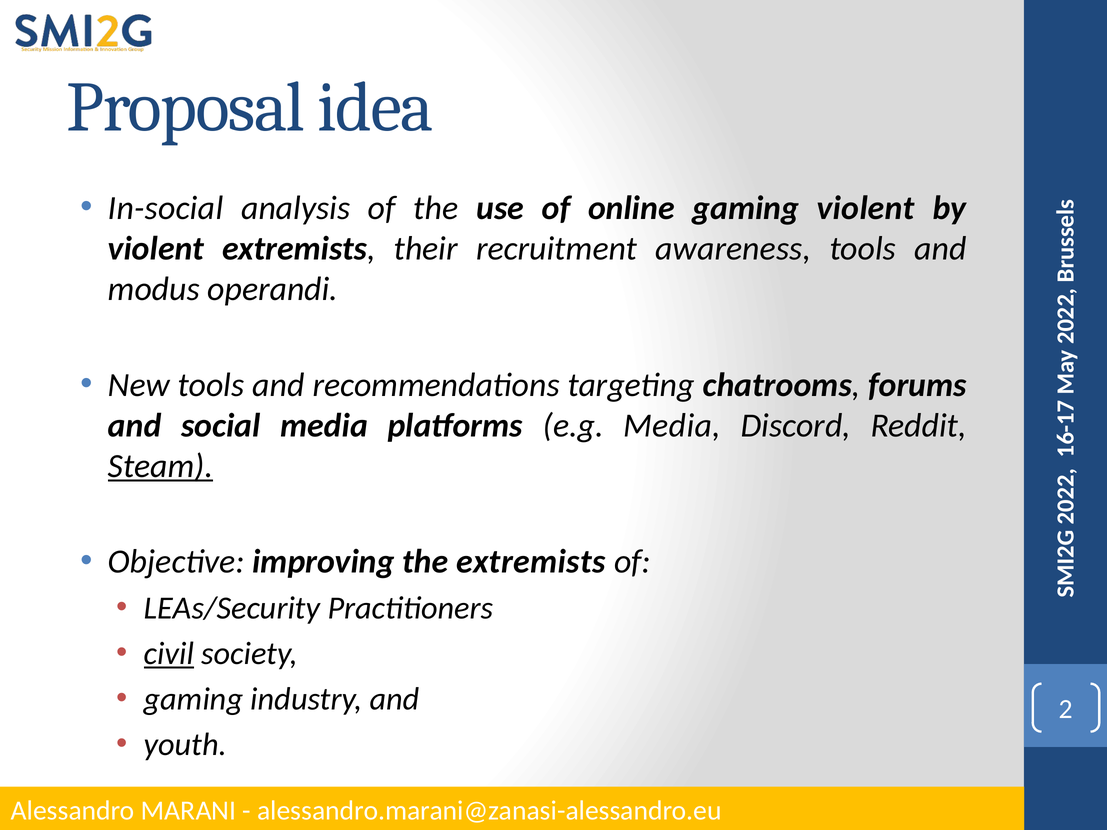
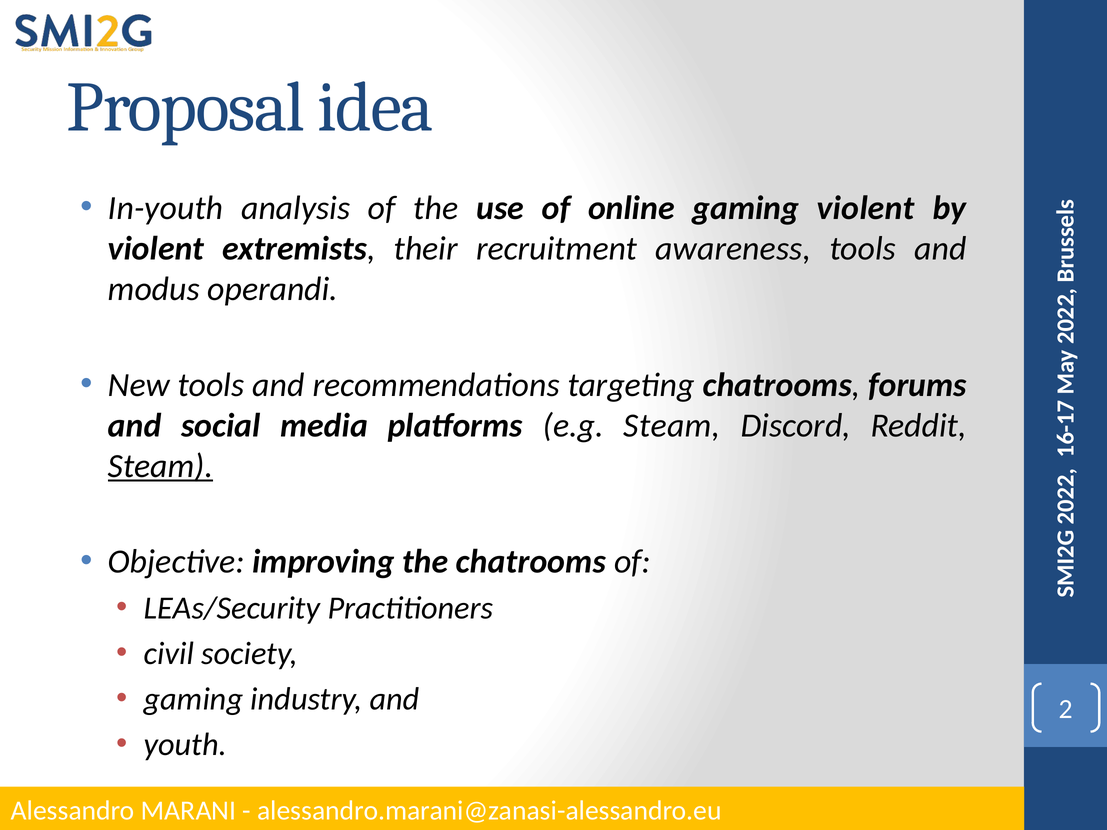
In-social: In-social -> In-youth
e.g Media: Media -> Steam
the extremists: extremists -> chatrooms
civil underline: present -> none
